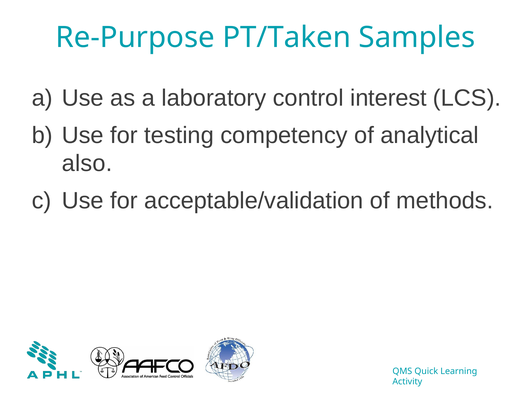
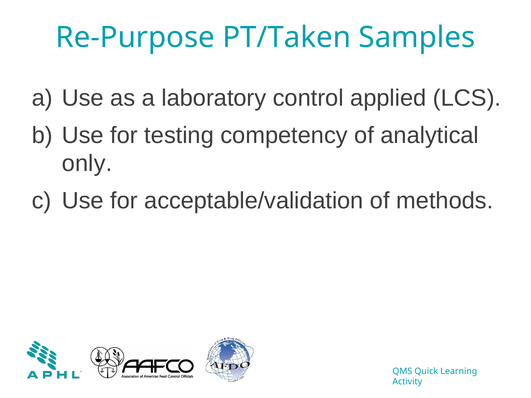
interest: interest -> applied
also: also -> only
